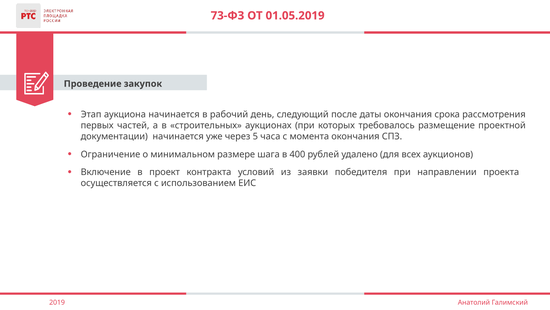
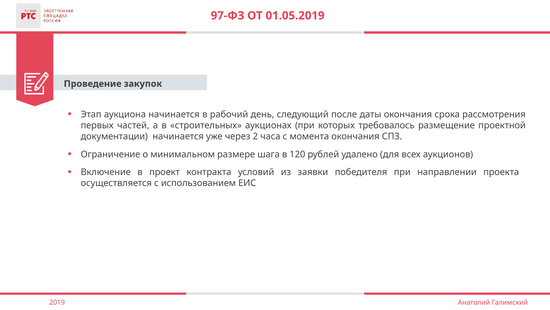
73-ФЗ: 73-ФЗ -> 97-ФЗ
5: 5 -> 2
400: 400 -> 120
